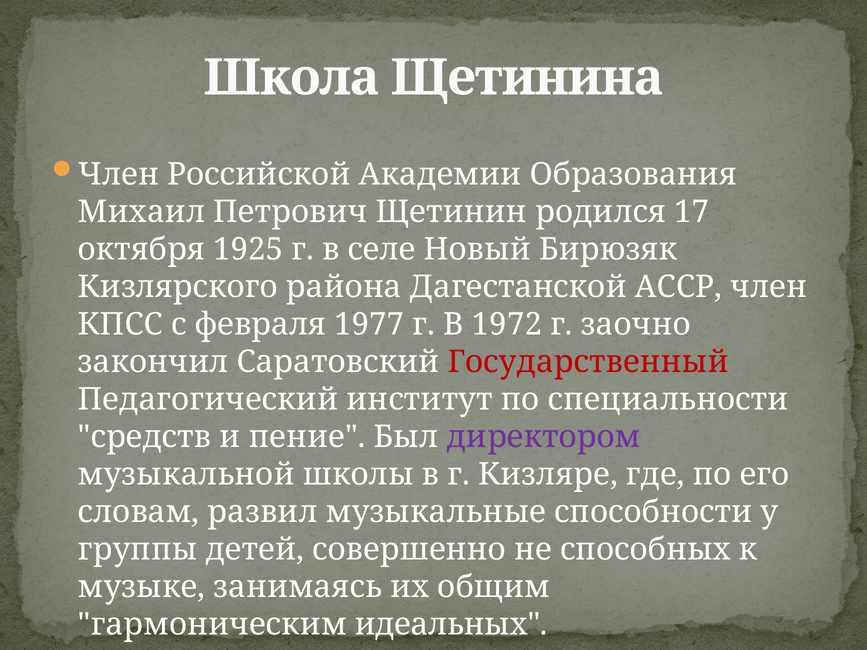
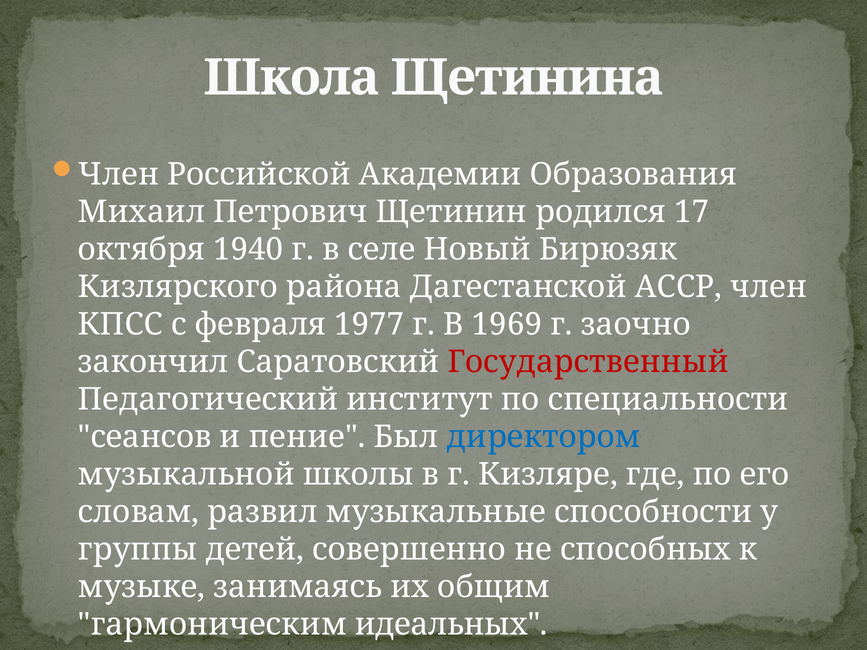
1925: 1925 -> 1940
1972: 1972 -> 1969
средств: средств -> сеансов
директором colour: purple -> blue
